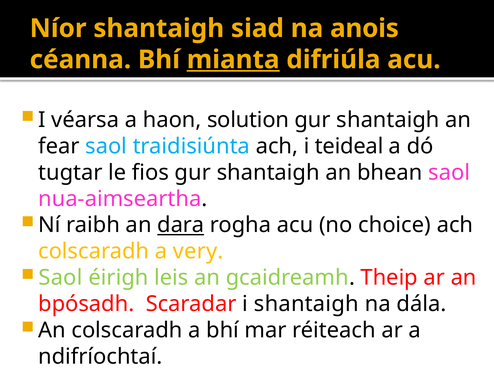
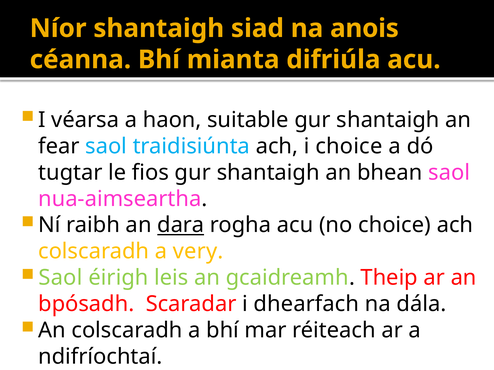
mianta underline: present -> none
solution: solution -> suitable
i teideal: teideal -> choice
i shantaigh: shantaigh -> dhearfach
